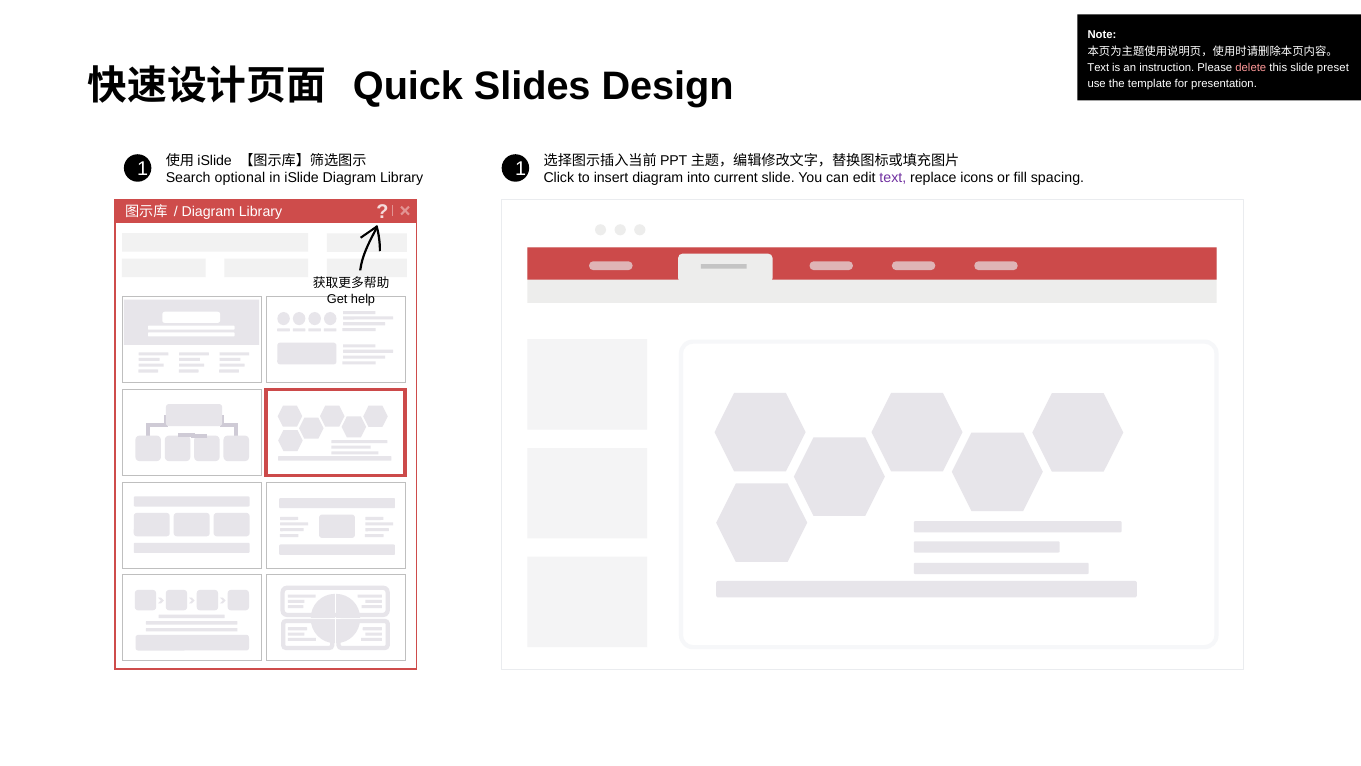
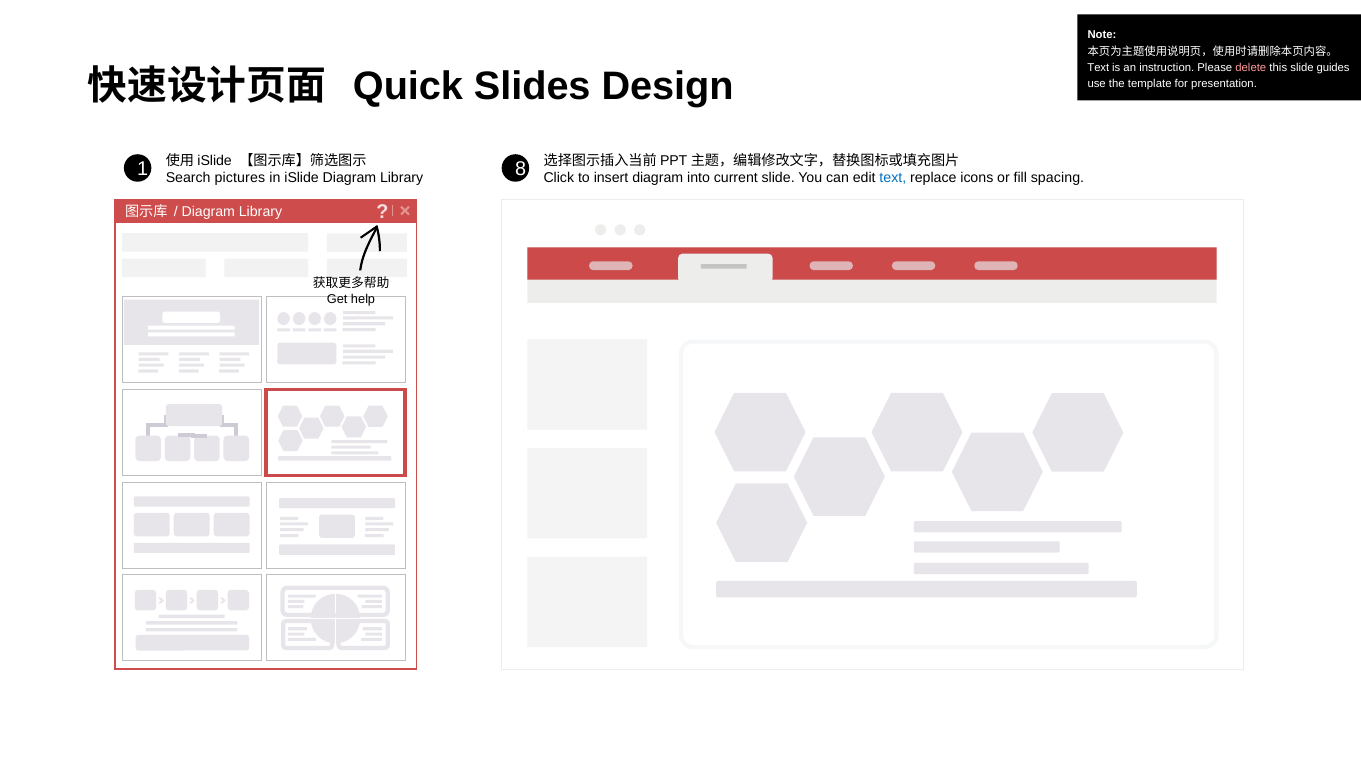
preset: preset -> guides
1 1: 1 -> 8
optional: optional -> pictures
text at (893, 177) colour: purple -> blue
